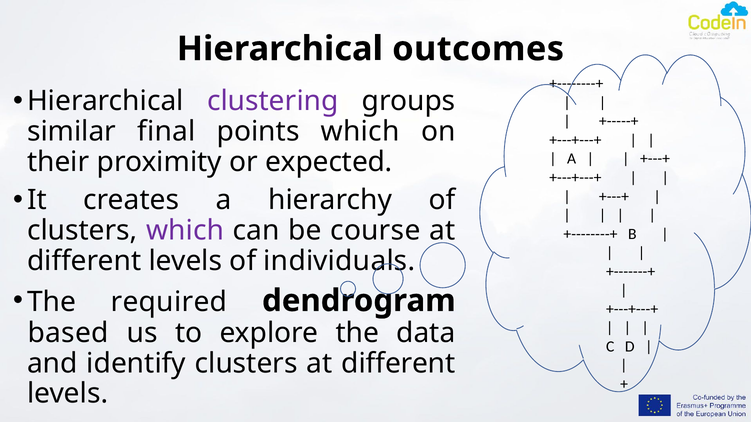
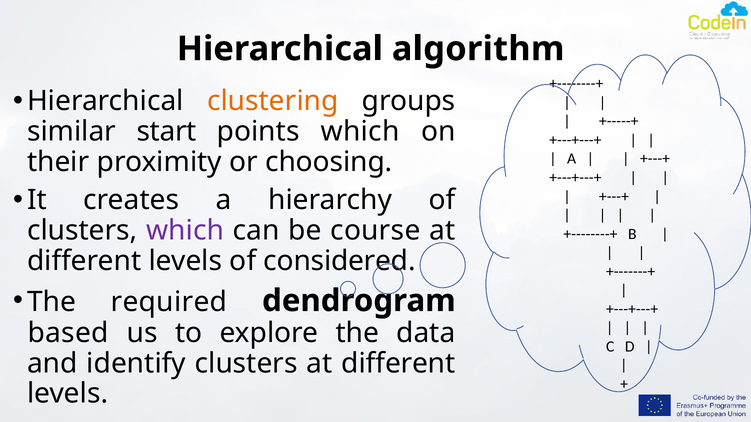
outcomes: outcomes -> algorithm
clustering colour: purple -> orange
final: final -> start
expected: expected -> choosing
individuals: individuals -> considered
